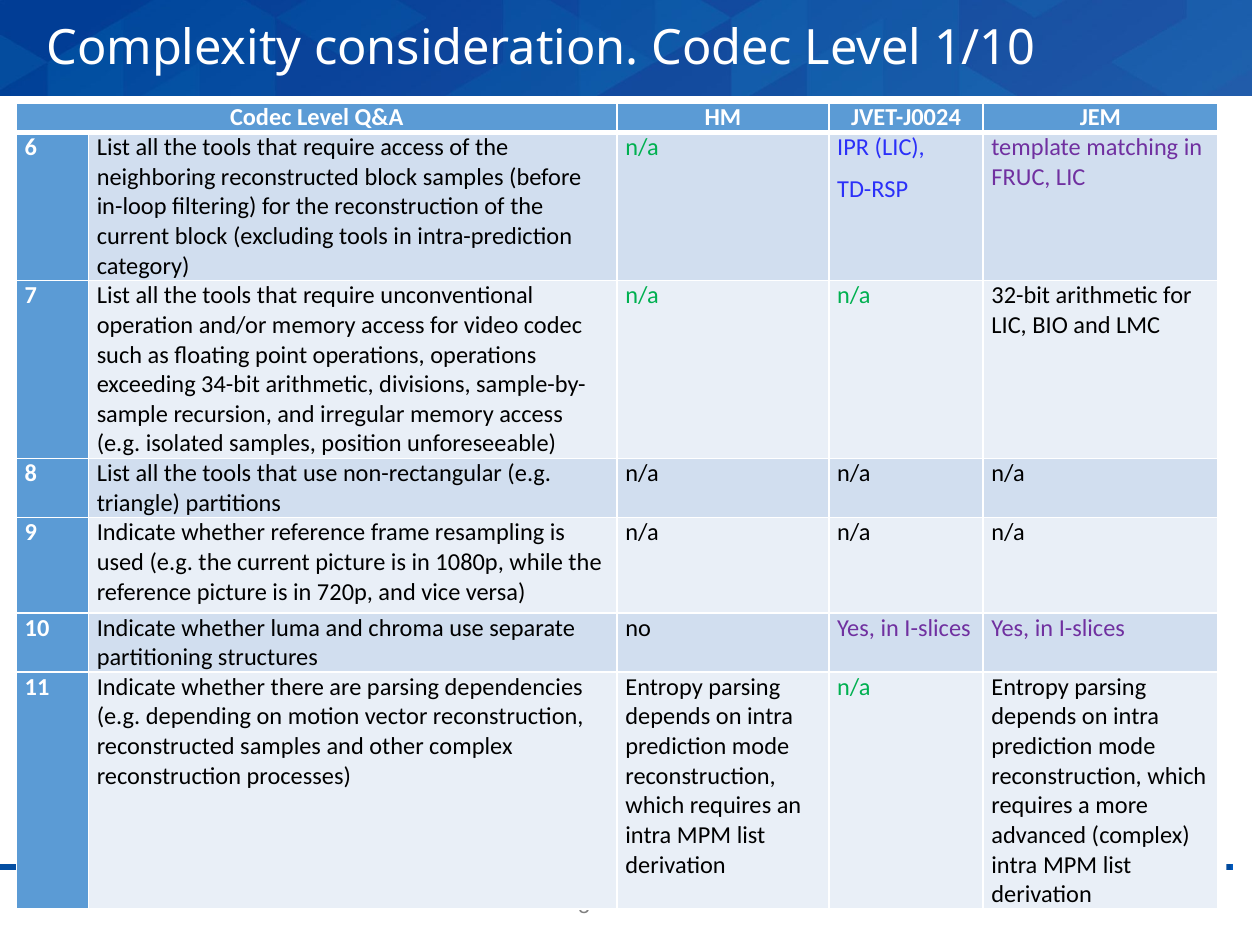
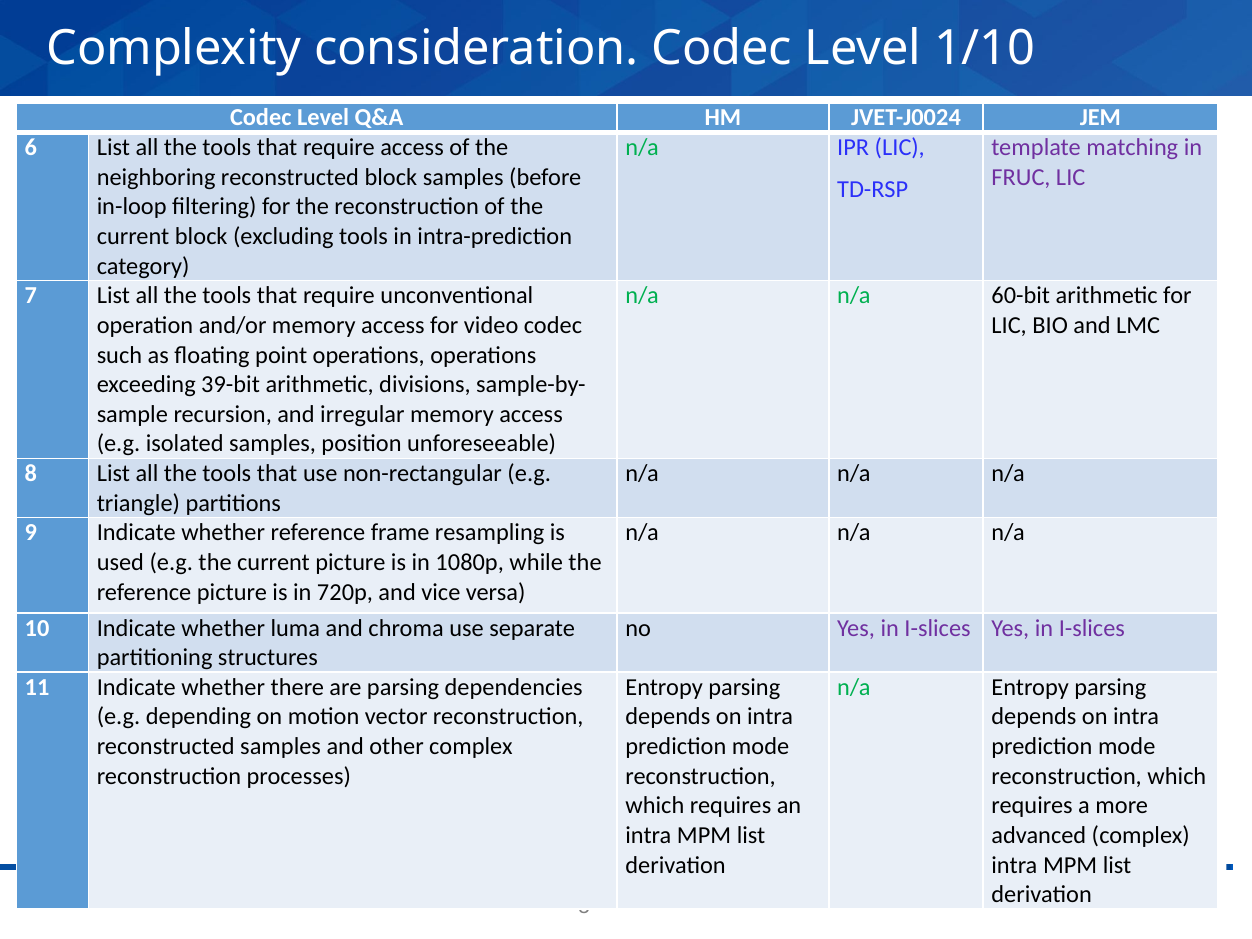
32-bit: 32-bit -> 60-bit
34-bit: 34-bit -> 39-bit
